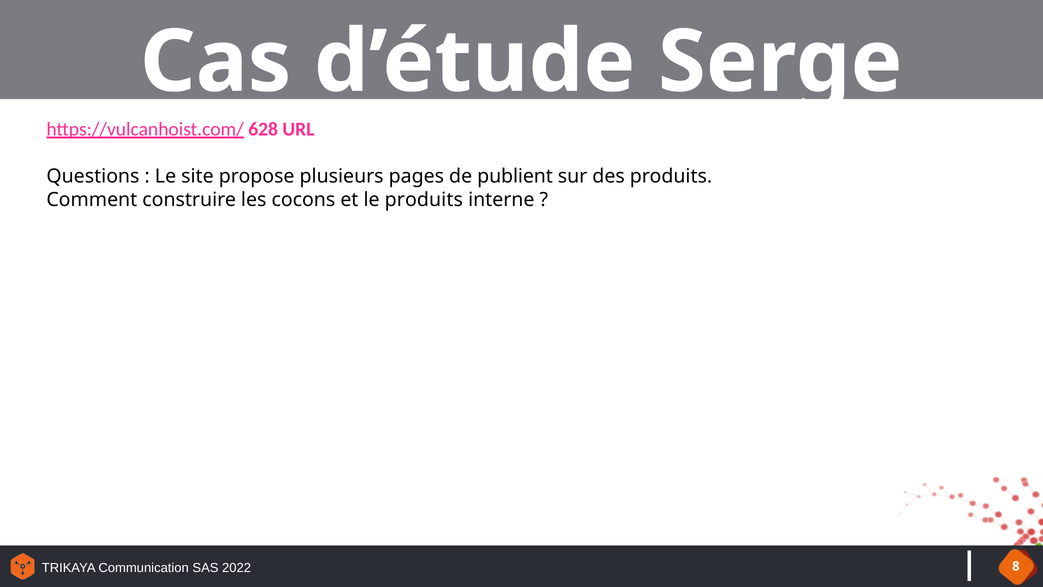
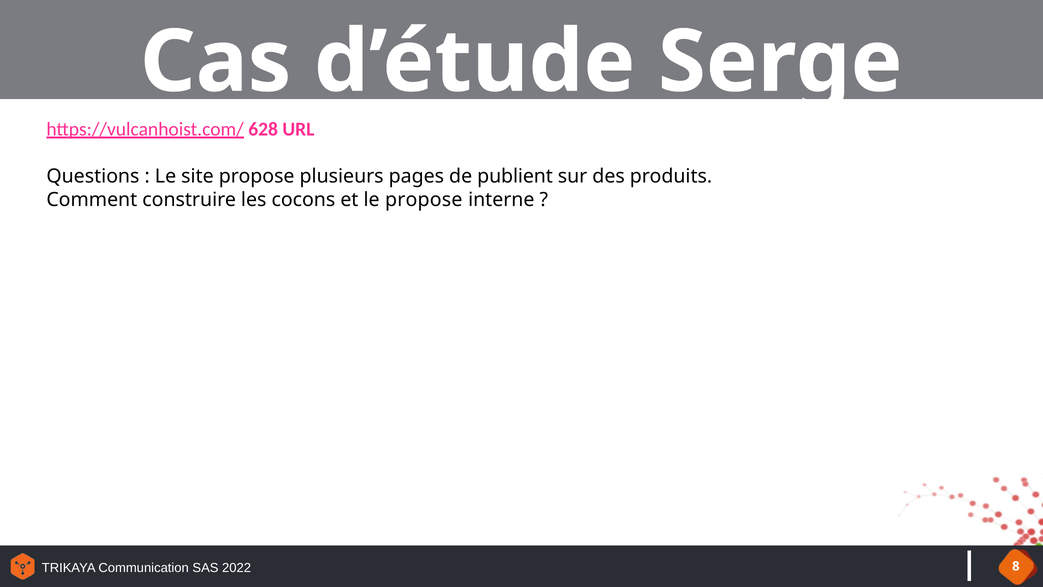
le produits: produits -> propose
